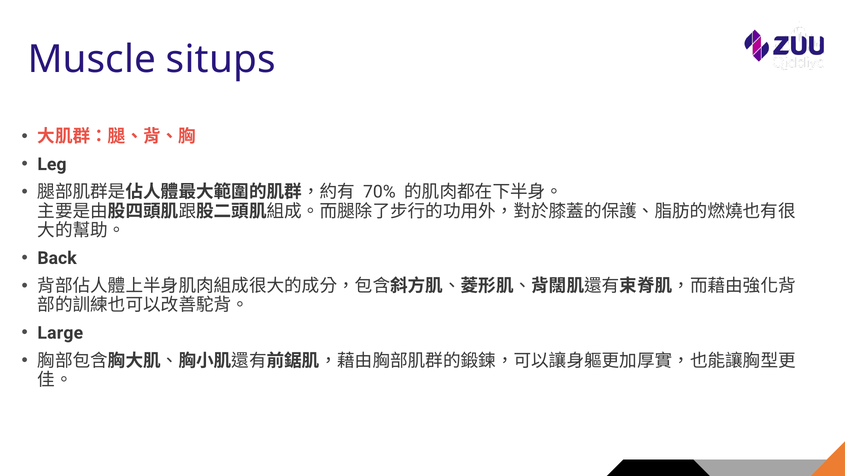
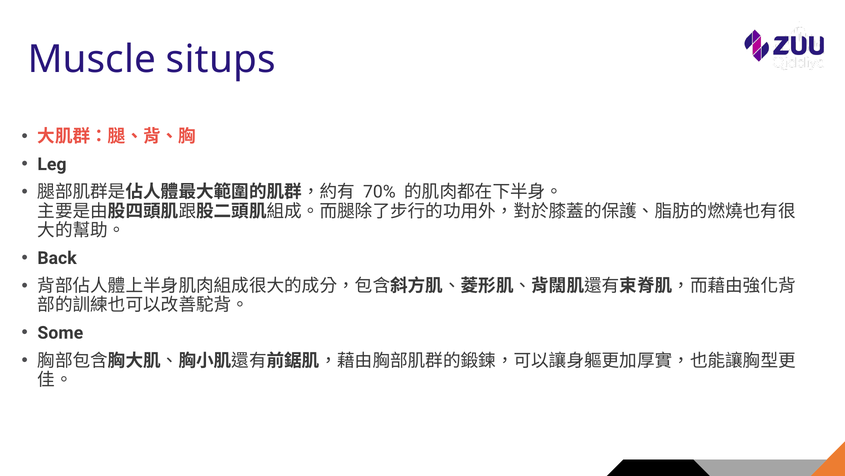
Large: Large -> Some
